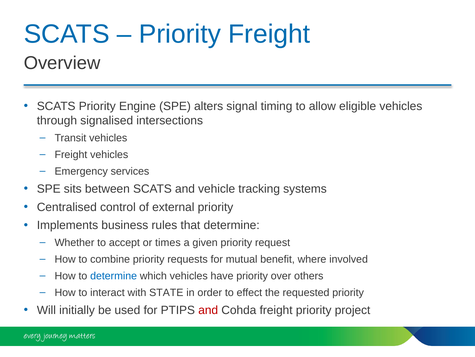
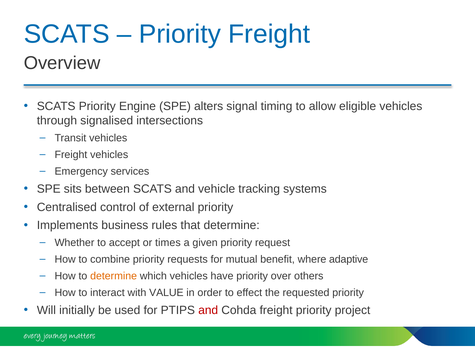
involved: involved -> adaptive
determine at (114, 275) colour: blue -> orange
STATE: STATE -> VALUE
